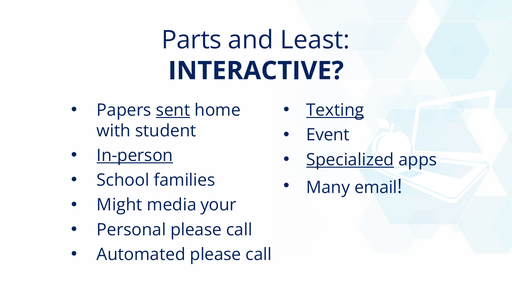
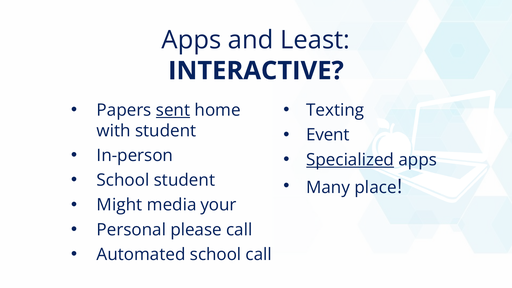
Parts at (192, 40): Parts -> Apps
Texting underline: present -> none
In-person underline: present -> none
School families: families -> student
email: email -> place
Automated please: please -> school
